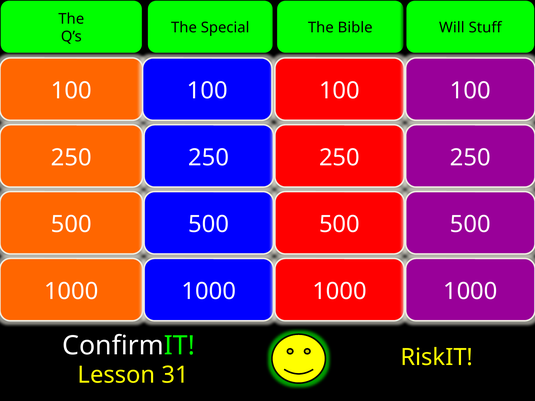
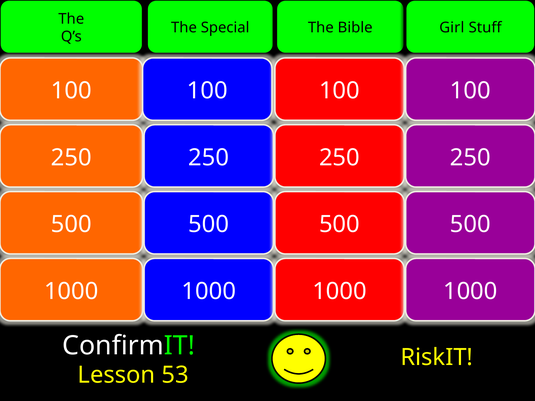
Will: Will -> Girl
31: 31 -> 53
